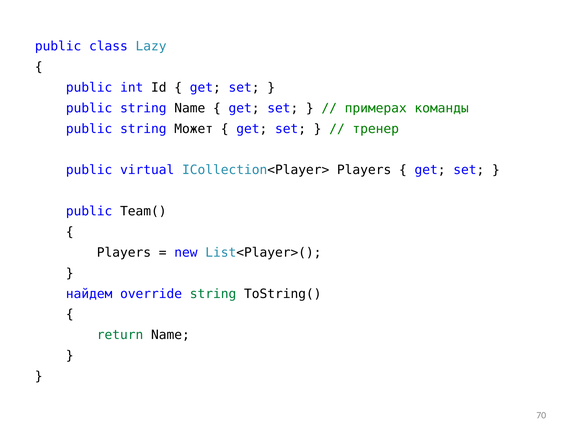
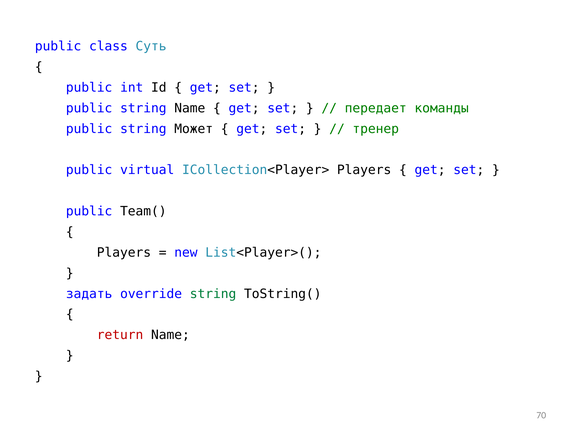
Lazy: Lazy -> Суть
примерах: примерах -> передает
найдем: найдем -> задать
return colour: green -> red
